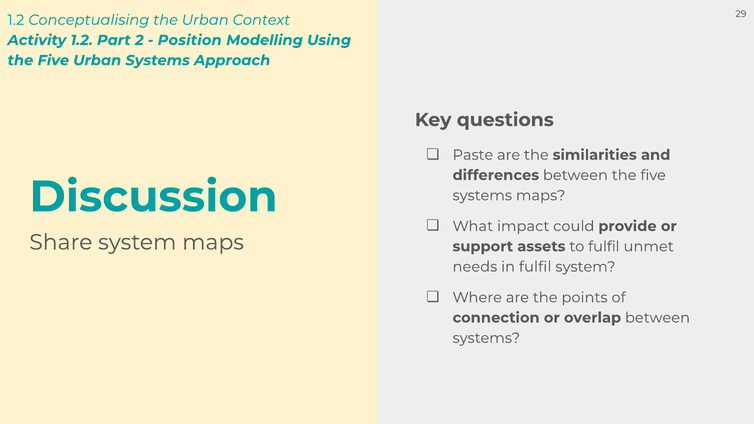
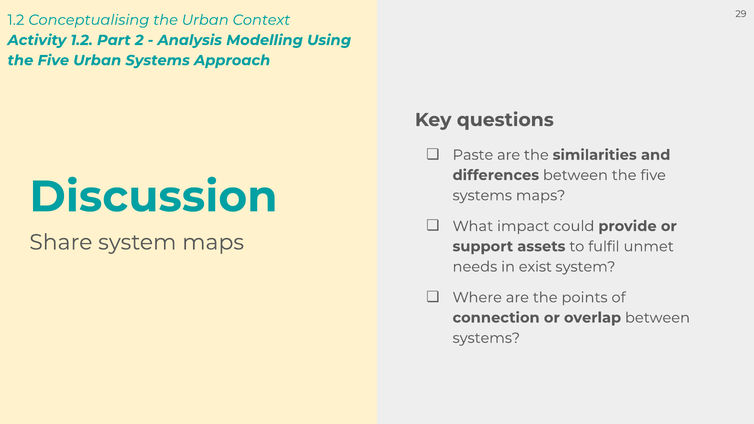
Position: Position -> Analysis
in fulfil: fulfil -> exist
